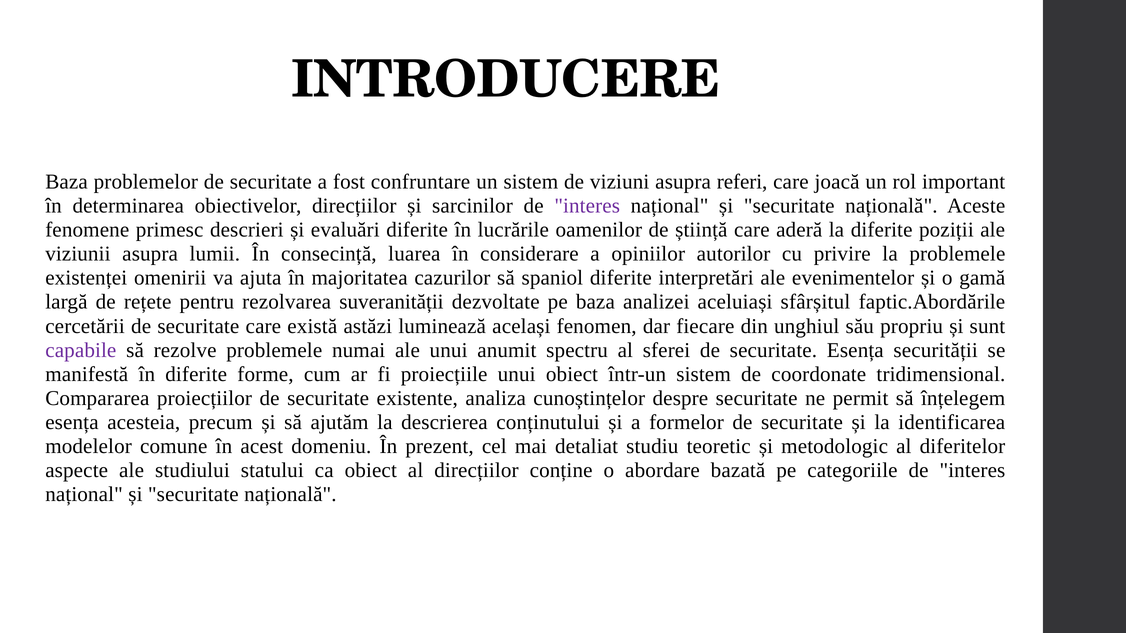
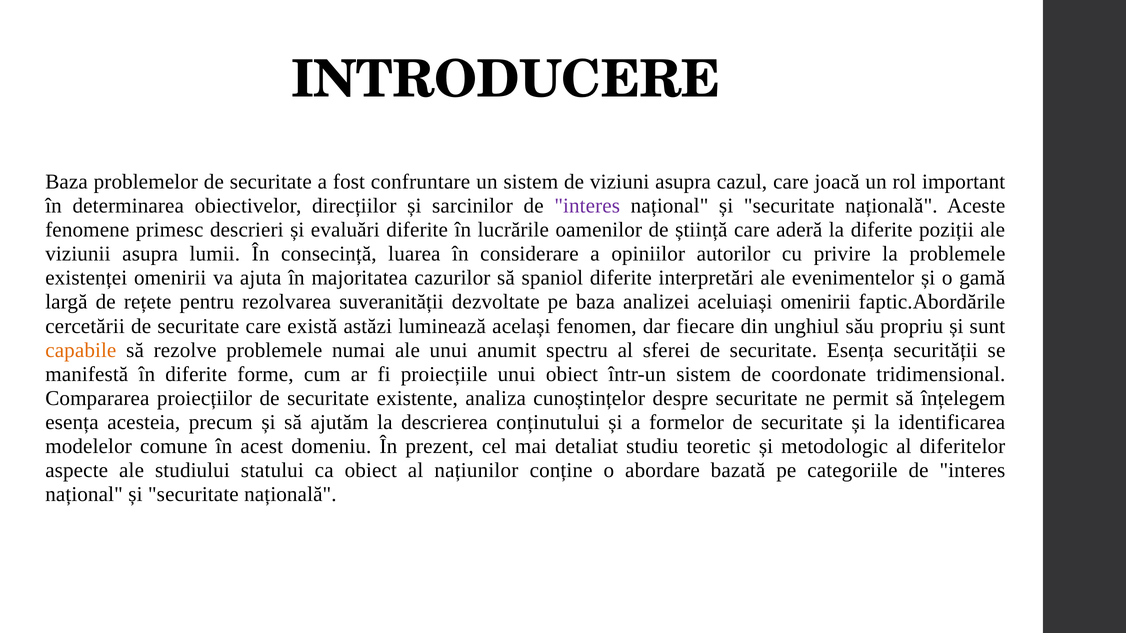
referi: referi -> cazul
aceluiași sfârșitul: sfârșitul -> omenirii
capabile colour: purple -> orange
al direcțiilor: direcțiilor -> națiunilor
